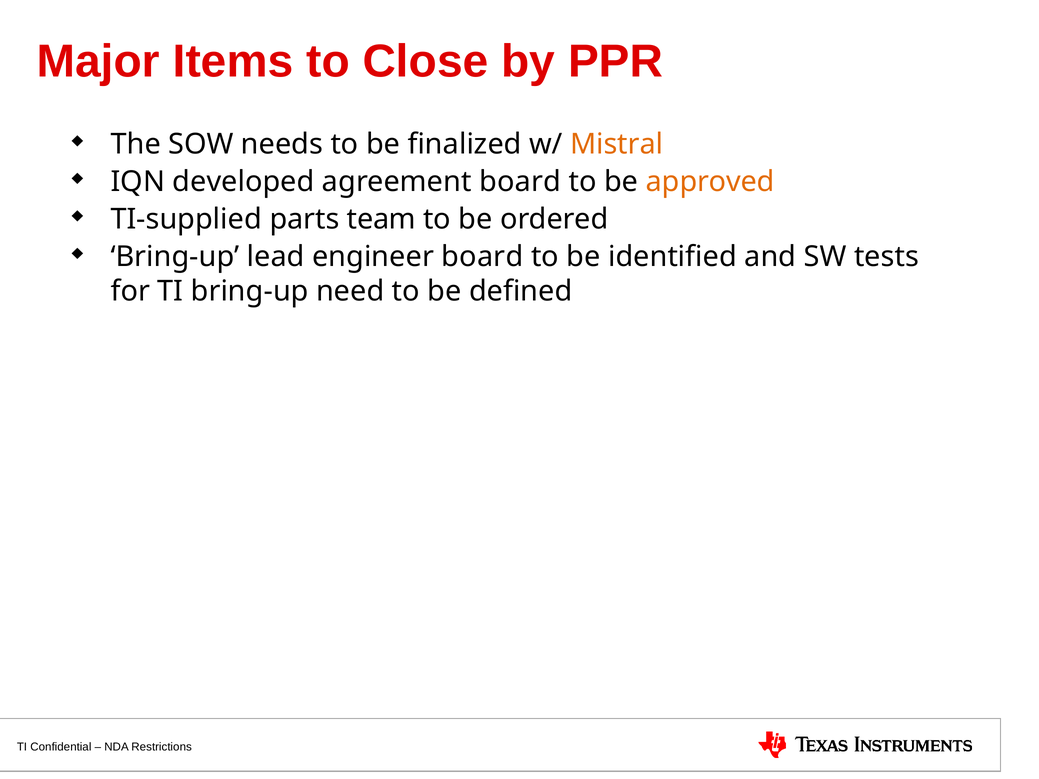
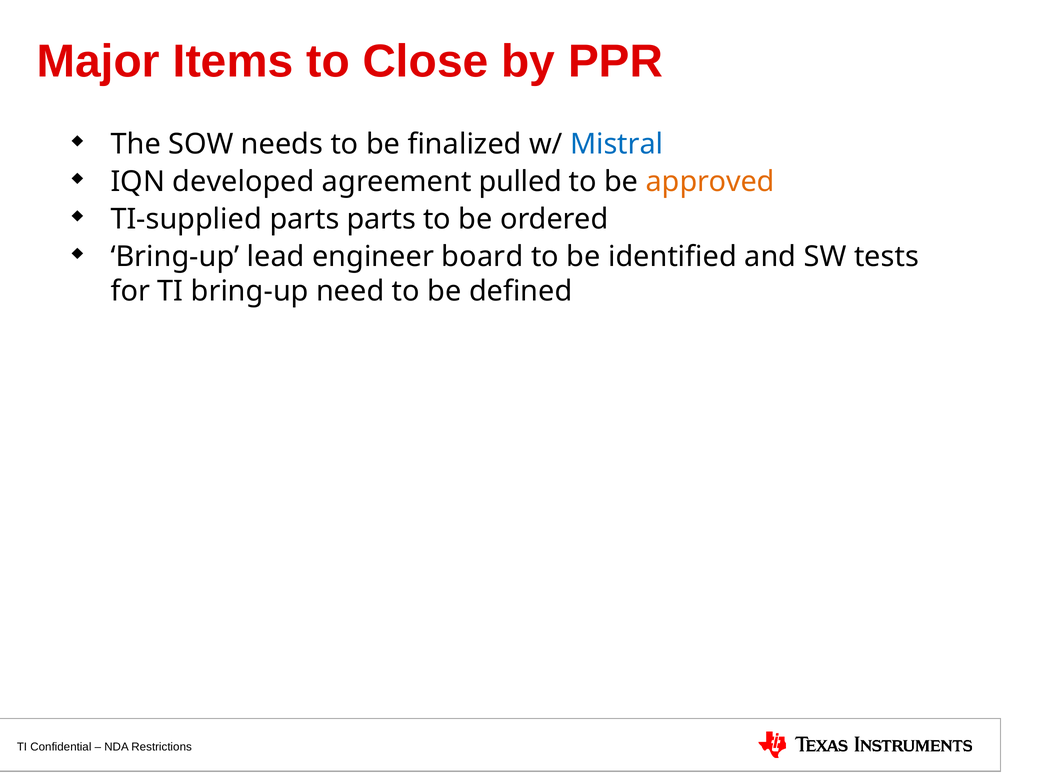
Mistral colour: orange -> blue
agreement board: board -> pulled
parts team: team -> parts
